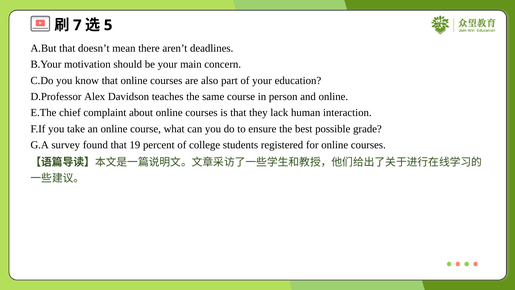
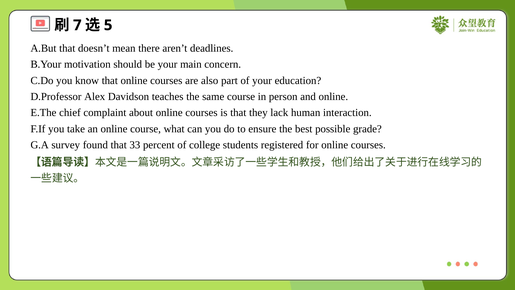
19: 19 -> 33
